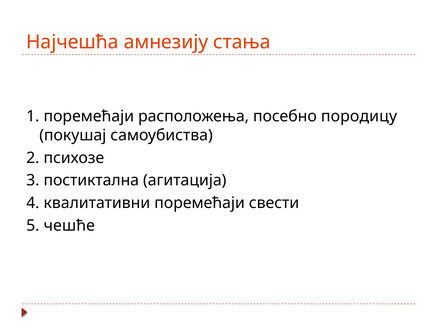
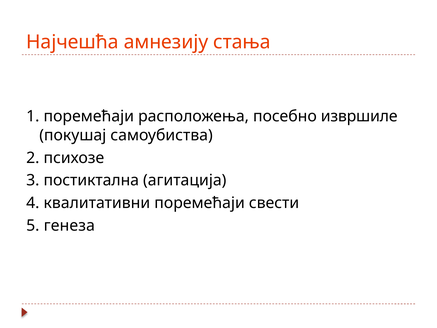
породицу: породицу -> извршиле
чешће: чешће -> генеза
